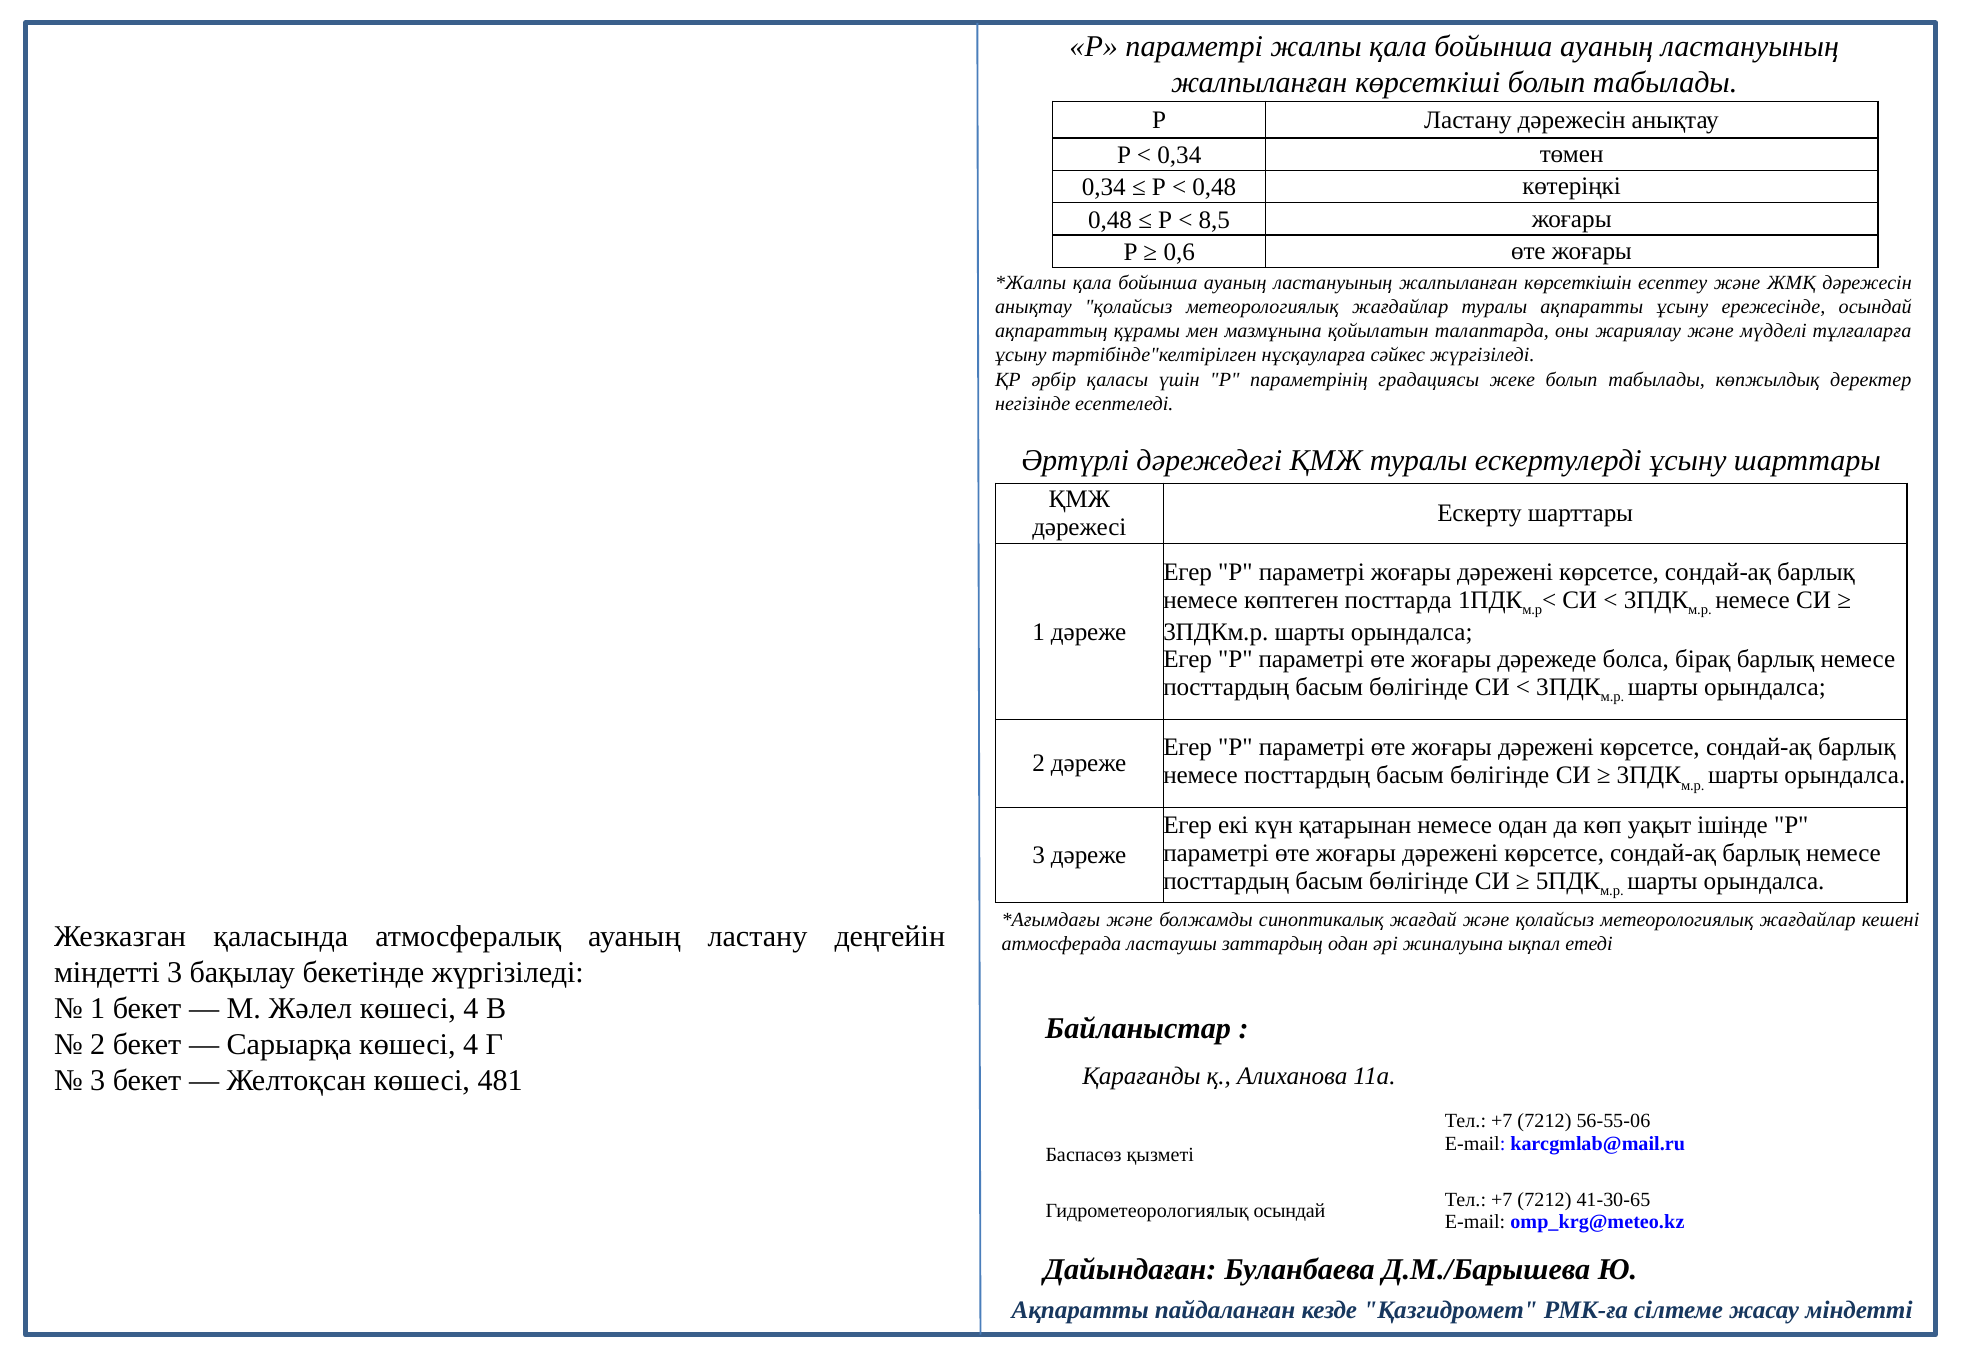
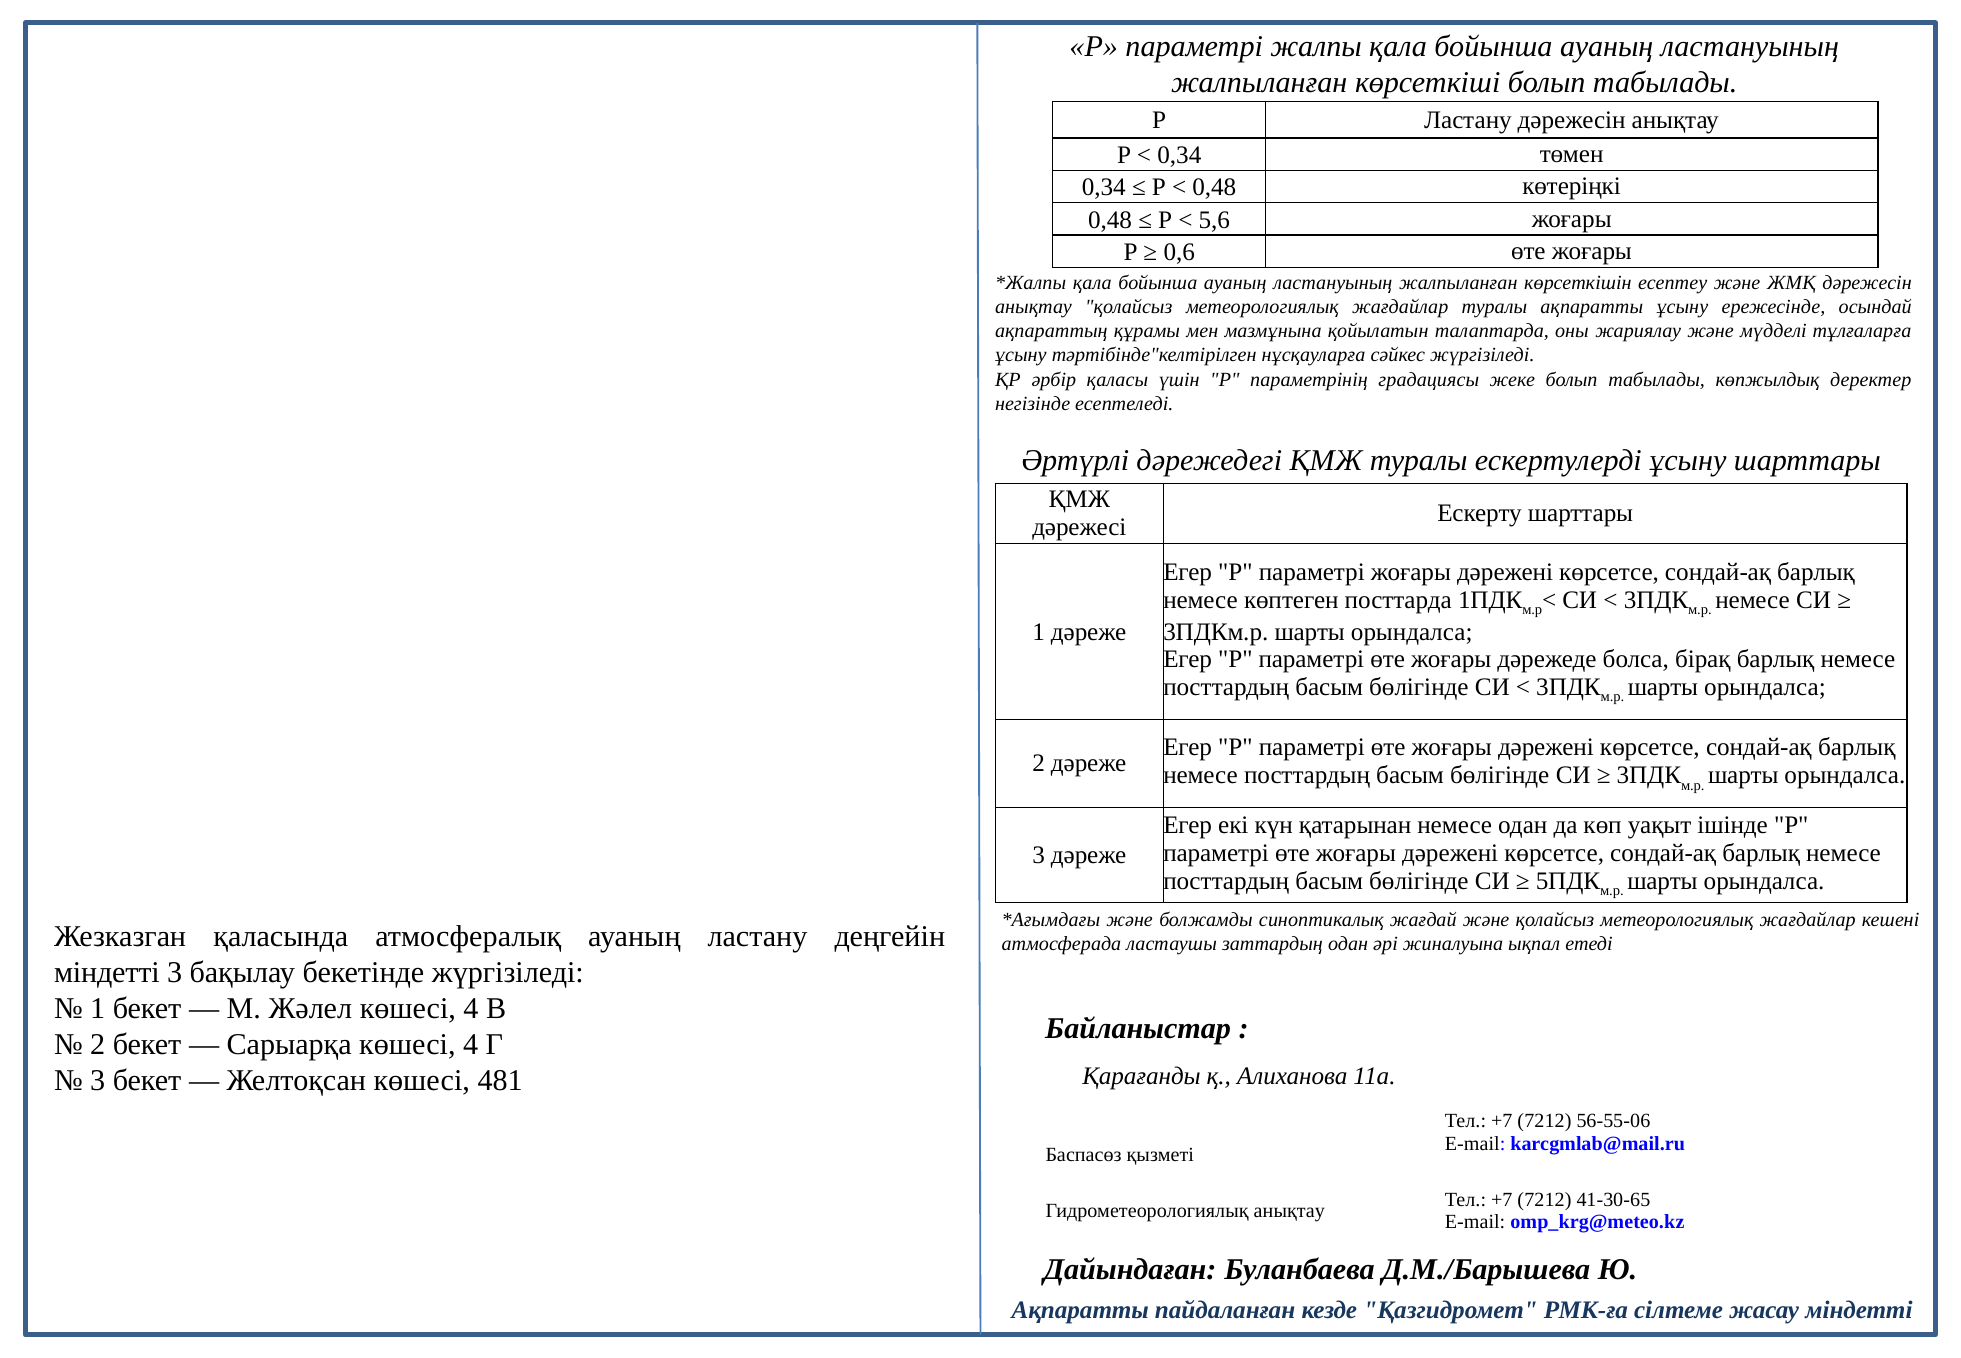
8,5: 8,5 -> 5,6
Гидрометеорологиялық осындай: осындай -> анықтау
